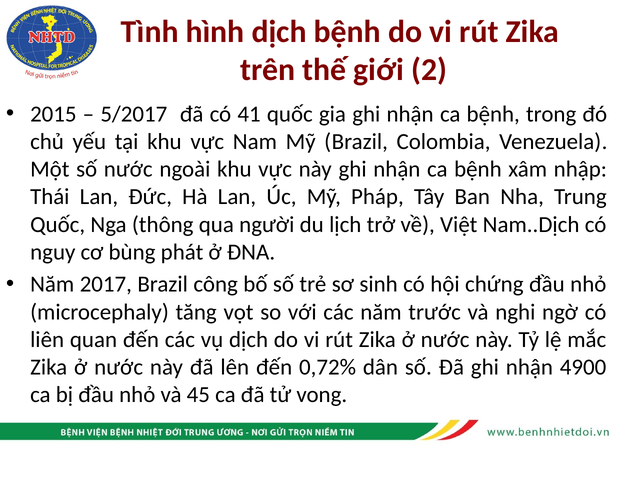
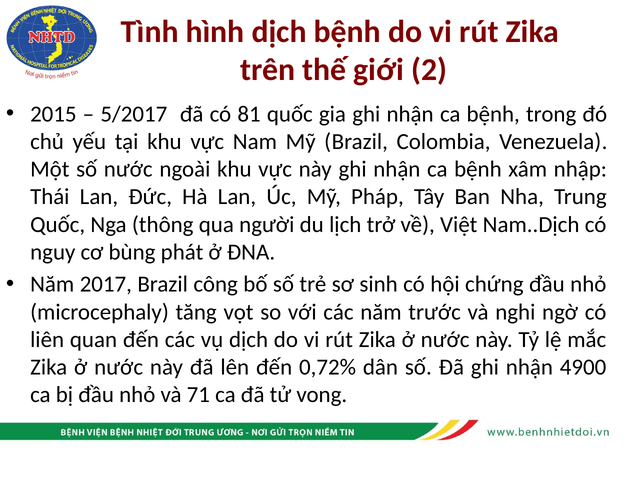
41: 41 -> 81
45: 45 -> 71
